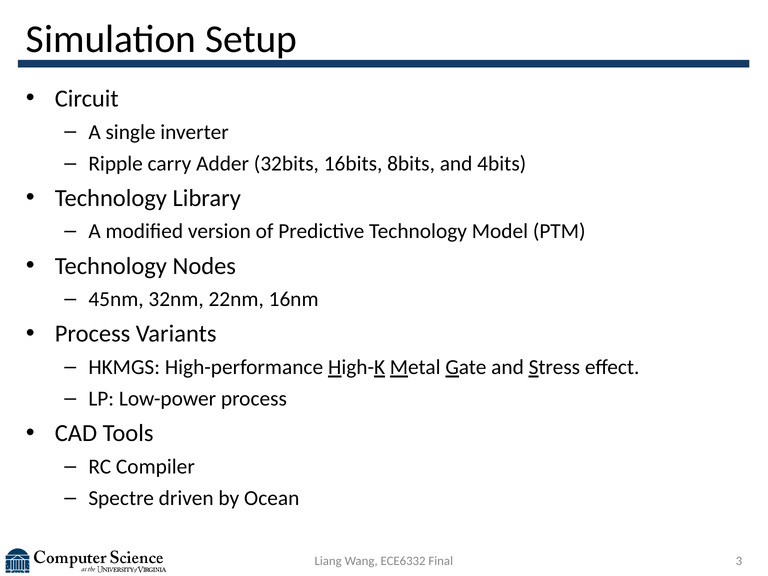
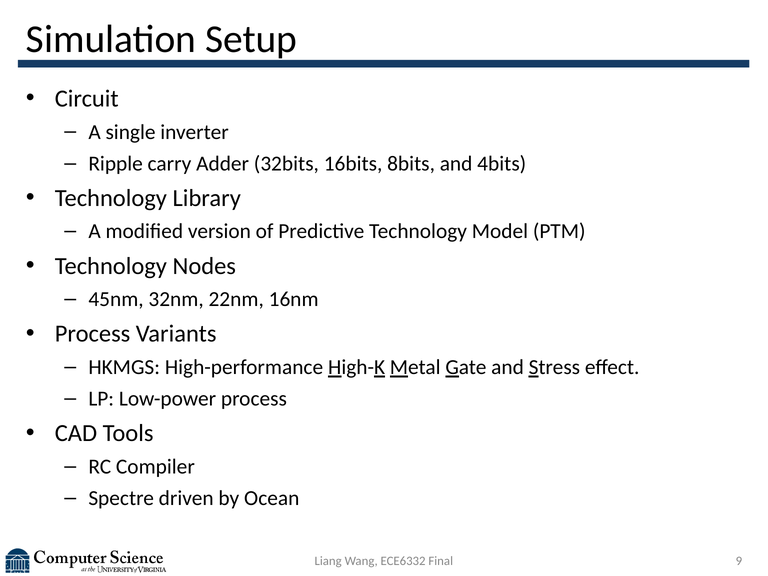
3: 3 -> 9
